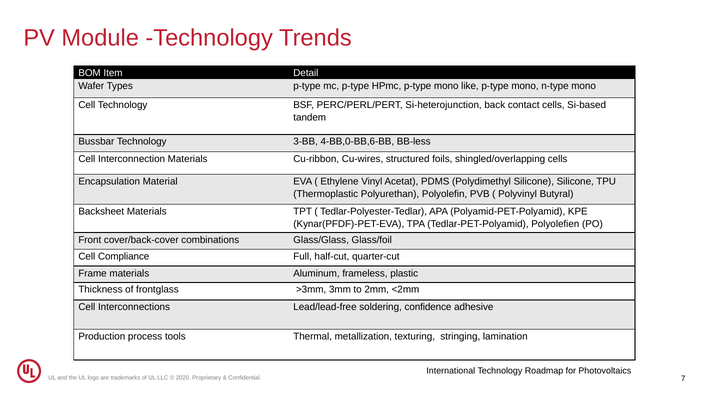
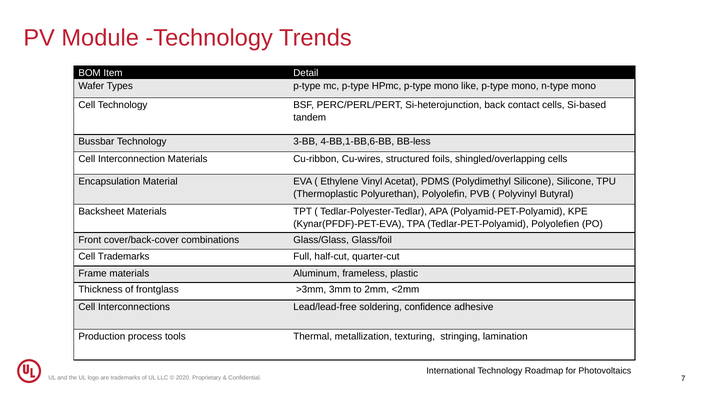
4-BB,0-BB,6-BB: 4-BB,0-BB,6-BB -> 4-BB,1-BB,6-BB
Cell Compliance: Compliance -> Trademarks
